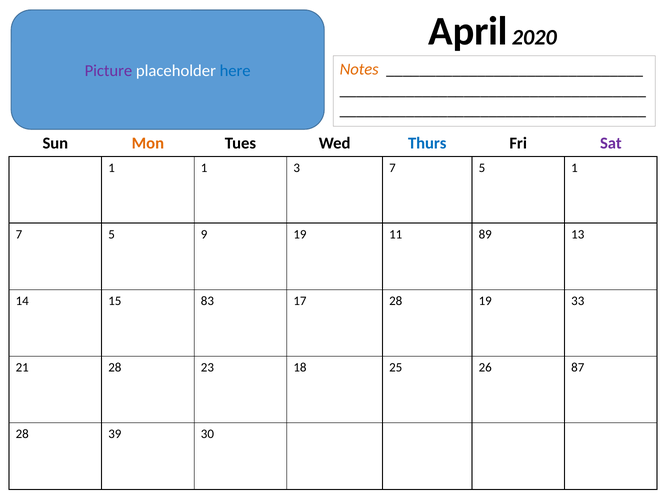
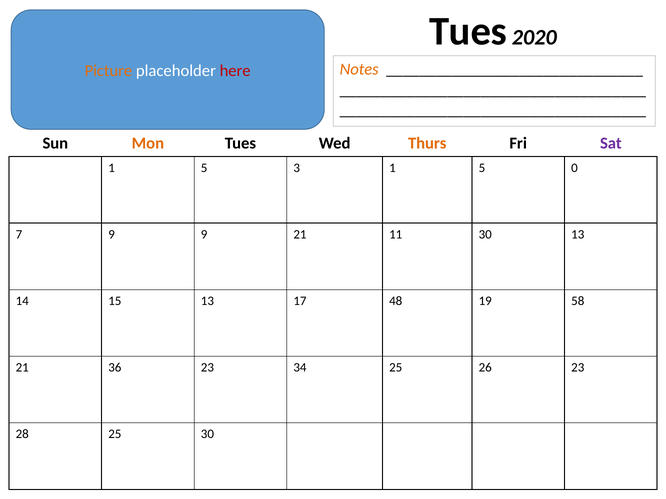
April at (468, 31): April -> Tues
Picture colour: purple -> orange
here colour: blue -> red
Thurs colour: blue -> orange
1 at (204, 168): 1 -> 5
3 7: 7 -> 1
5 1: 1 -> 0
5 at (112, 235): 5 -> 9
9 19: 19 -> 21
11 89: 89 -> 30
15 83: 83 -> 13
17 28: 28 -> 48
33: 33 -> 58
21 28: 28 -> 36
18: 18 -> 34
26 87: 87 -> 23
28 39: 39 -> 25
